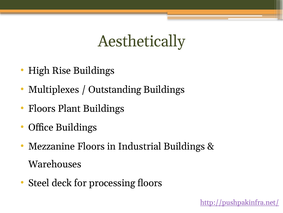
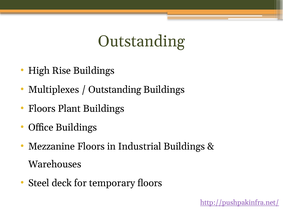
Aesthetically at (142, 41): Aesthetically -> Outstanding
processing: processing -> temporary
